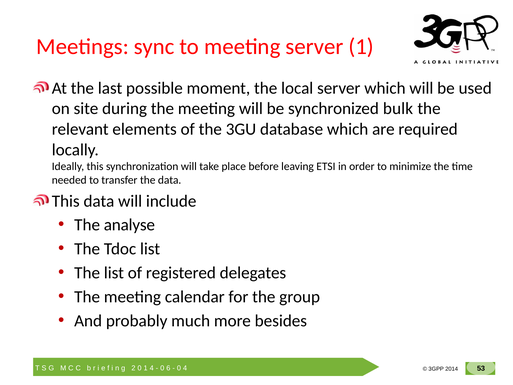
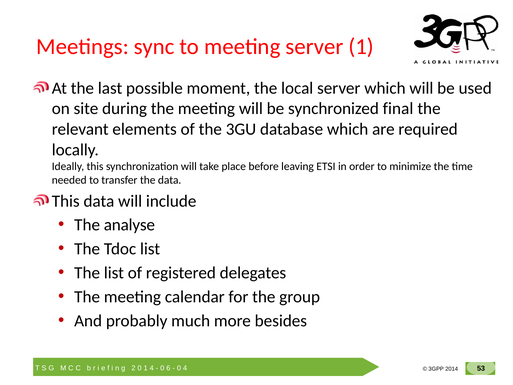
bulk: bulk -> final
